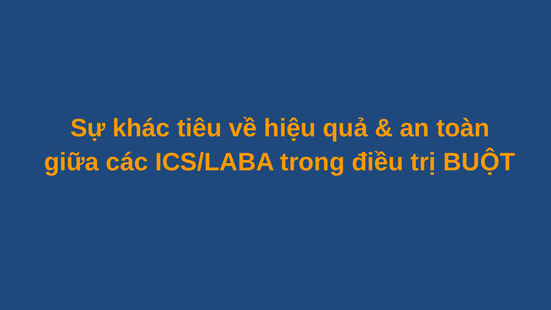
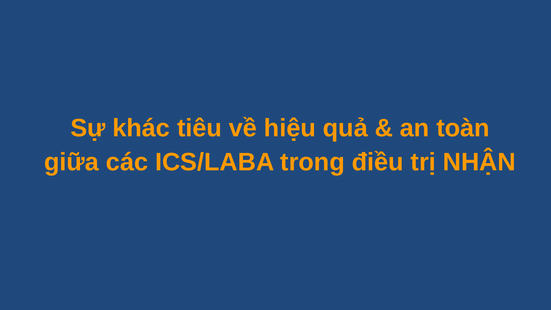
BUỘT: BUỘT -> NHẬN
